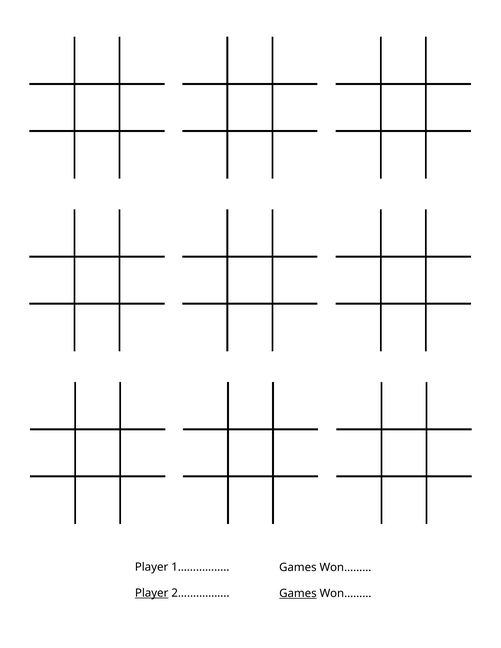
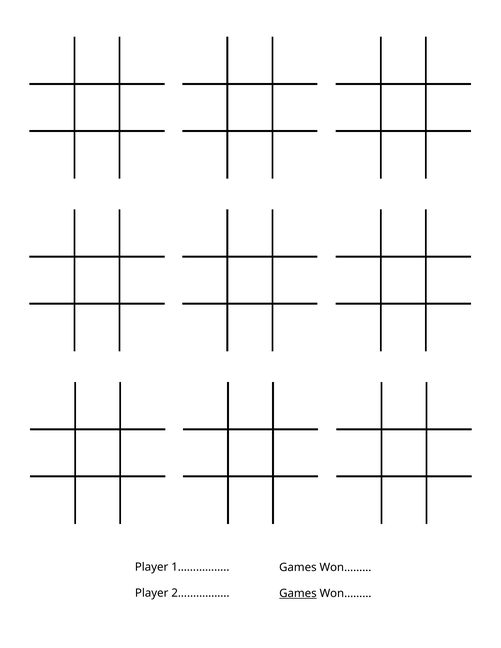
Player at (152, 593) underline: present -> none
